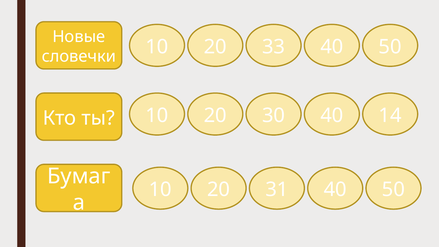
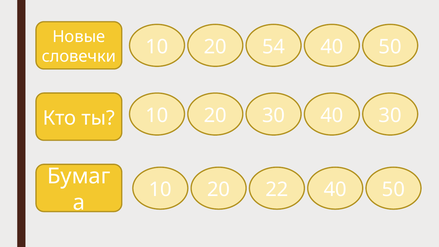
33: 33 -> 54
40 14: 14 -> 30
31: 31 -> 22
